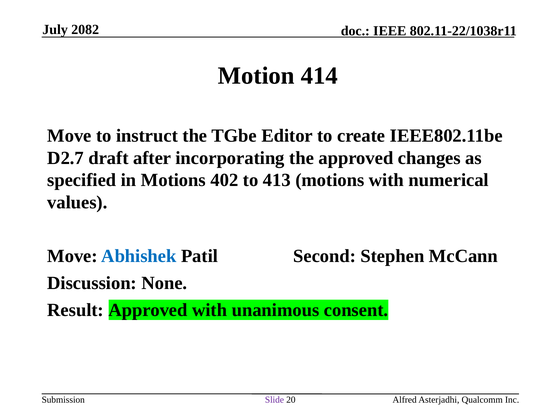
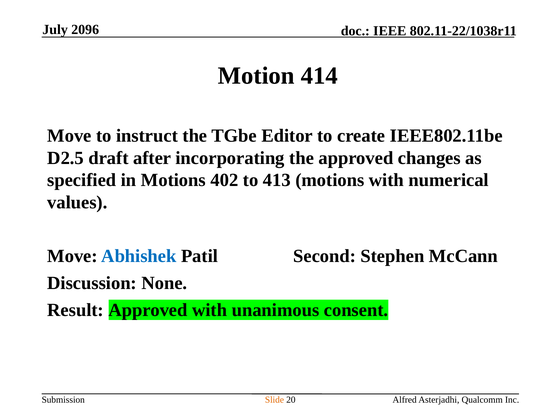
2082: 2082 -> 2096
D2.7: D2.7 -> D2.5
Slide colour: purple -> orange
